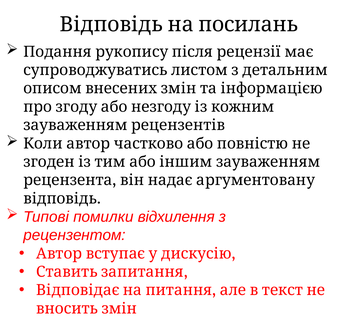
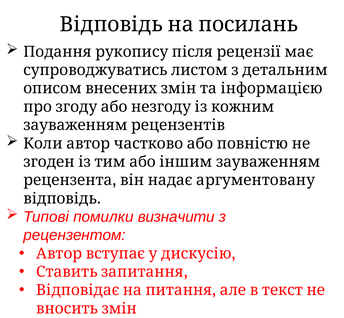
відхилення: відхилення -> визначити
